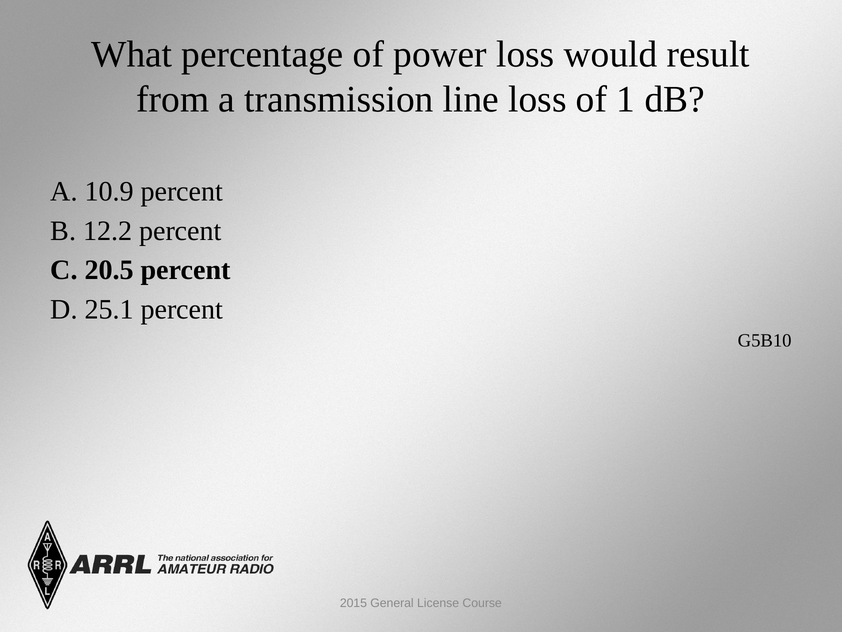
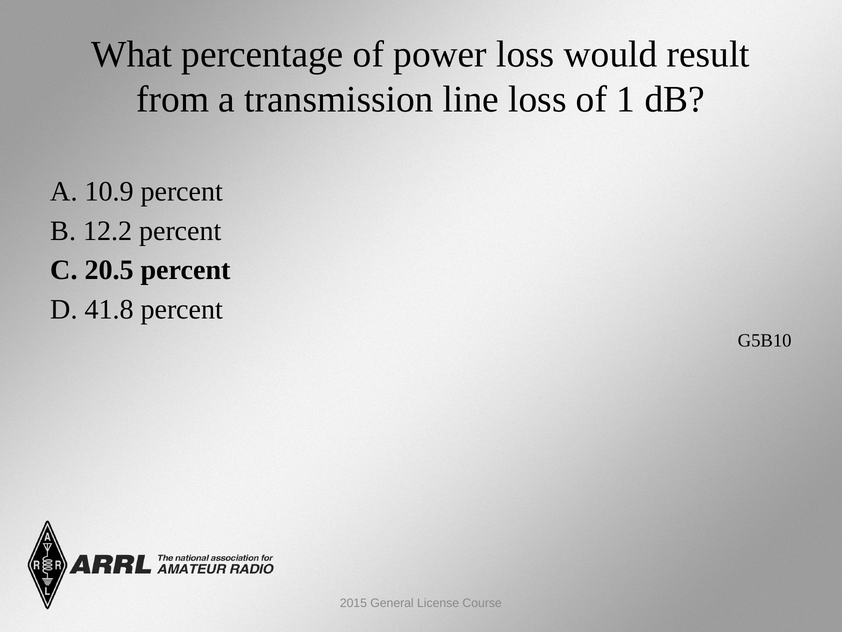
25.1: 25.1 -> 41.8
